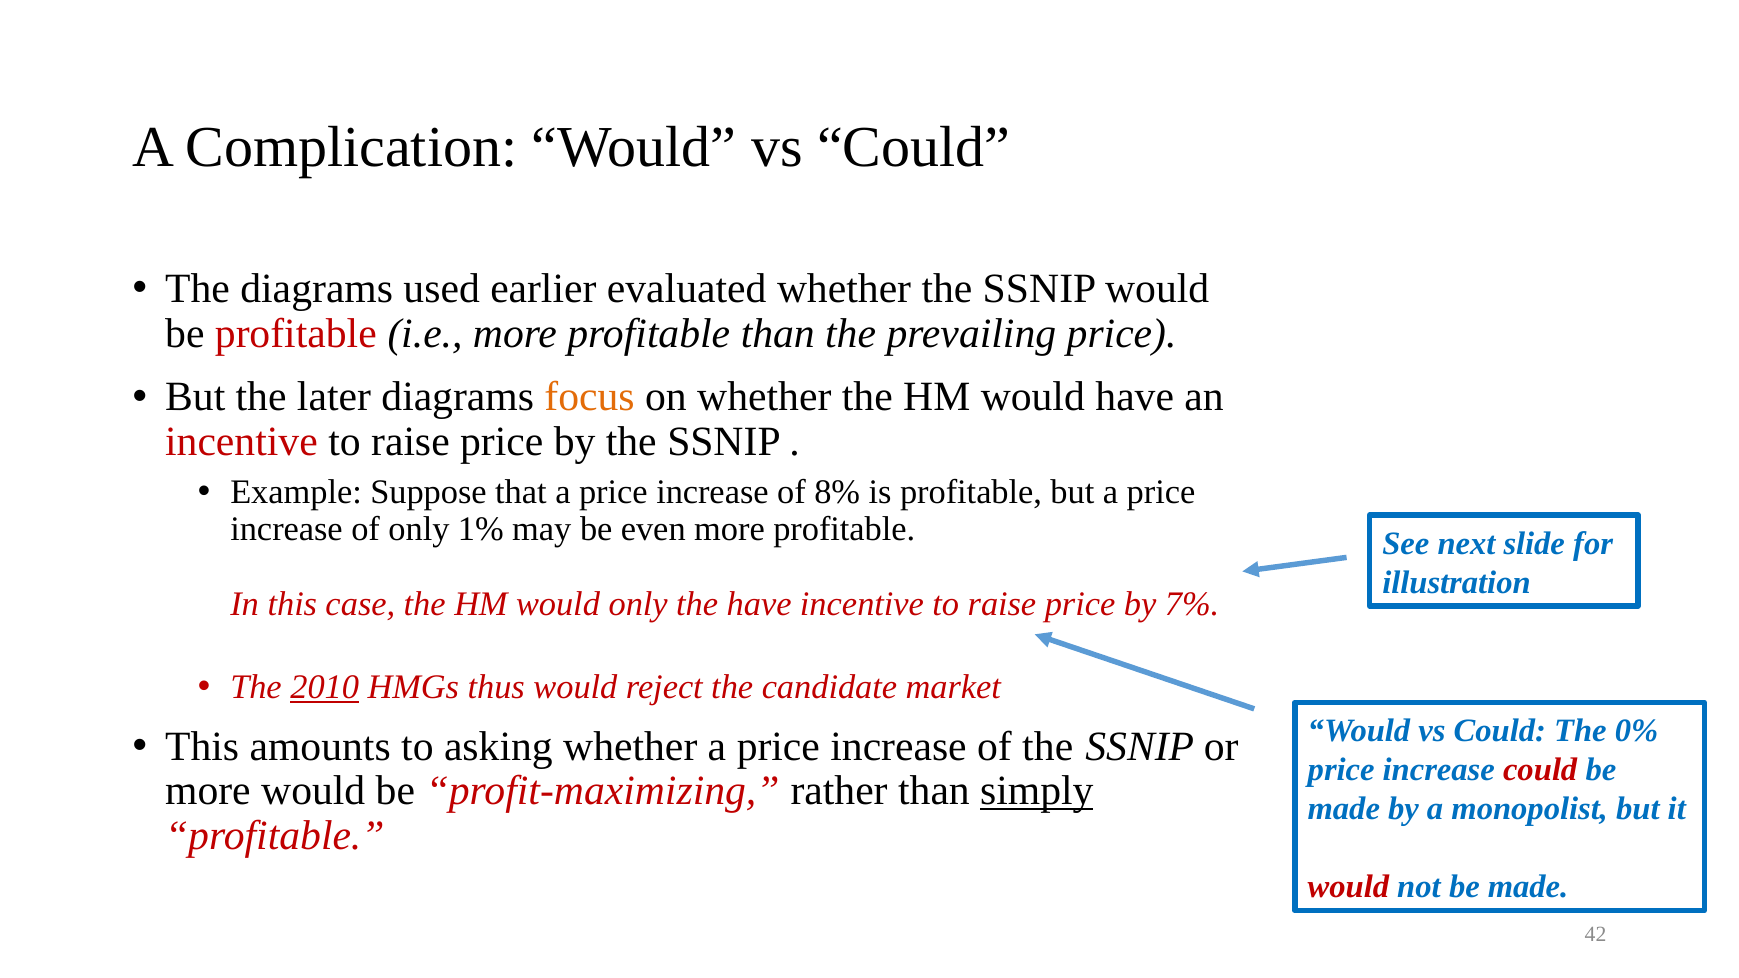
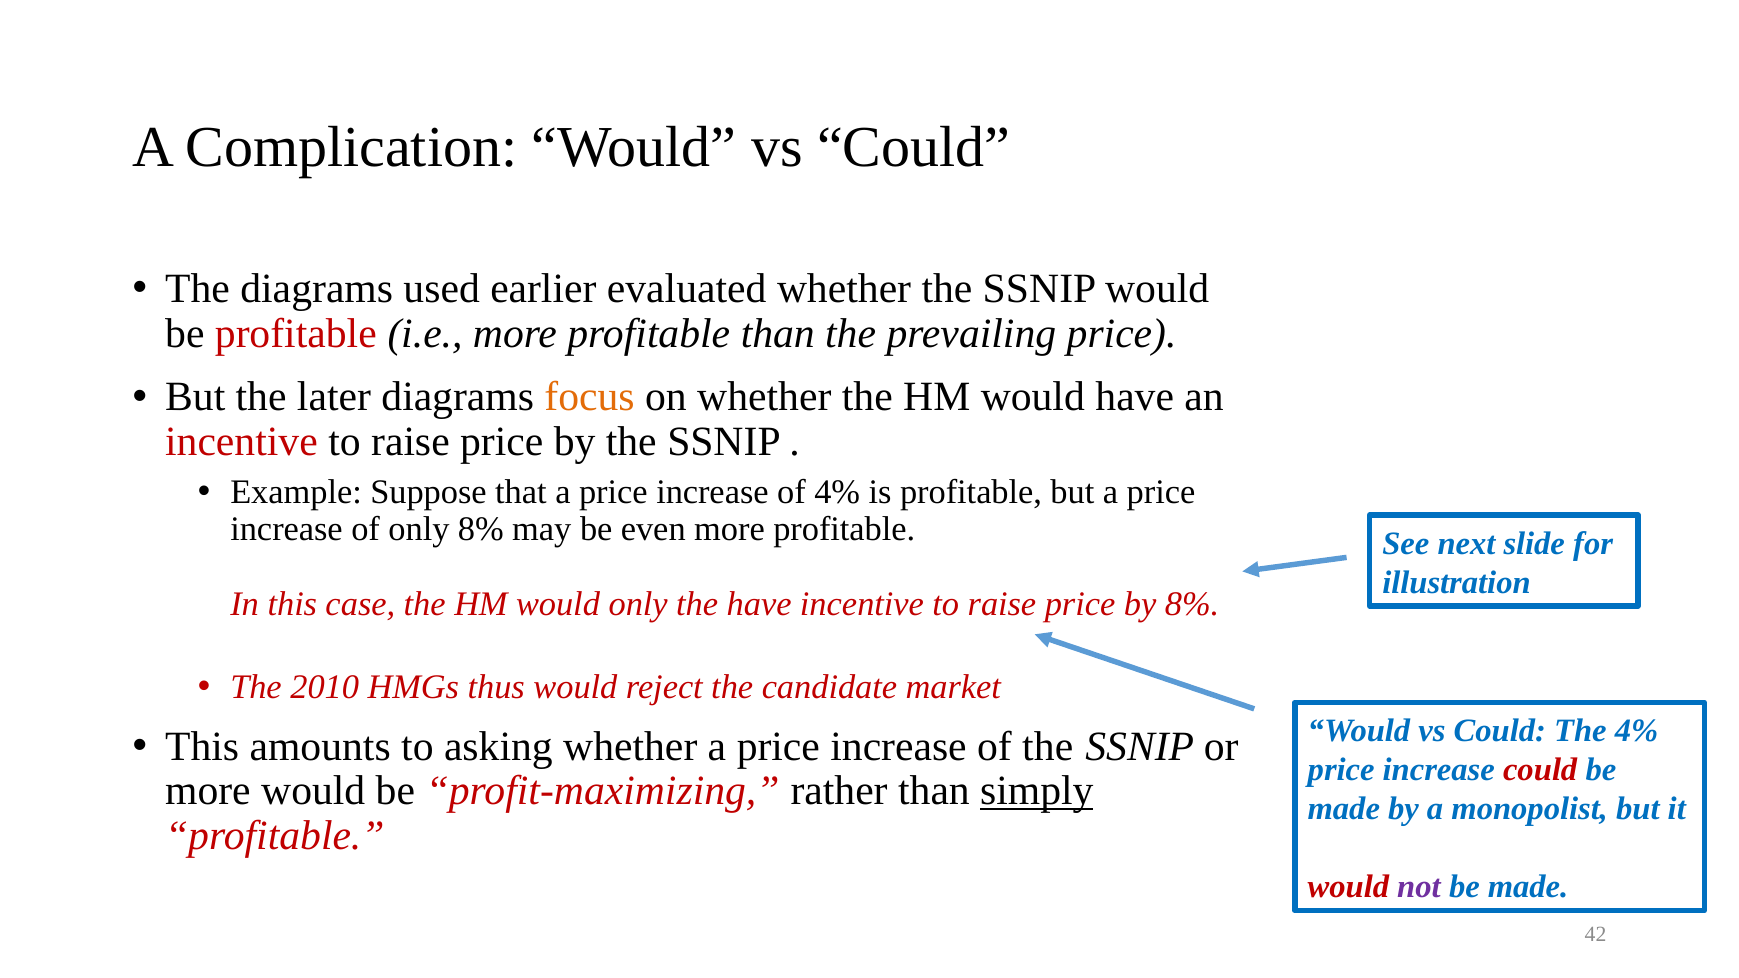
of 8%: 8% -> 4%
only 1%: 1% -> 8%
by 7%: 7% -> 8%
2010 underline: present -> none
The 0%: 0% -> 4%
not colour: blue -> purple
